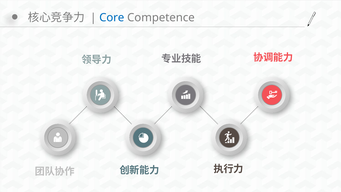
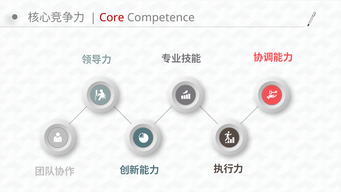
Core colour: blue -> red
